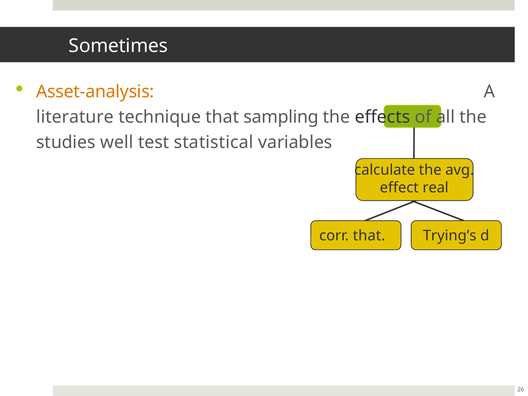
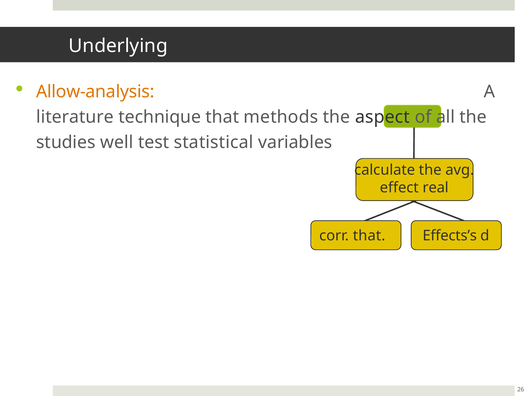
Sometimes: Sometimes -> Underlying
Asset-analysis: Asset-analysis -> Allow-analysis
sampling: sampling -> methods
effects: effects -> aspect
Trying’s: Trying’s -> Effects’s
